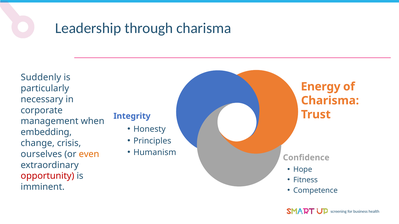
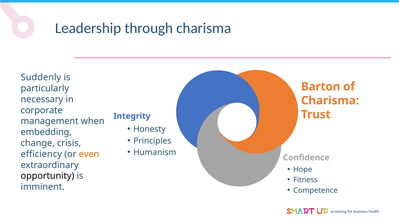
Energy: Energy -> Barton
ourselves: ourselves -> efficiency
opportunity colour: red -> black
